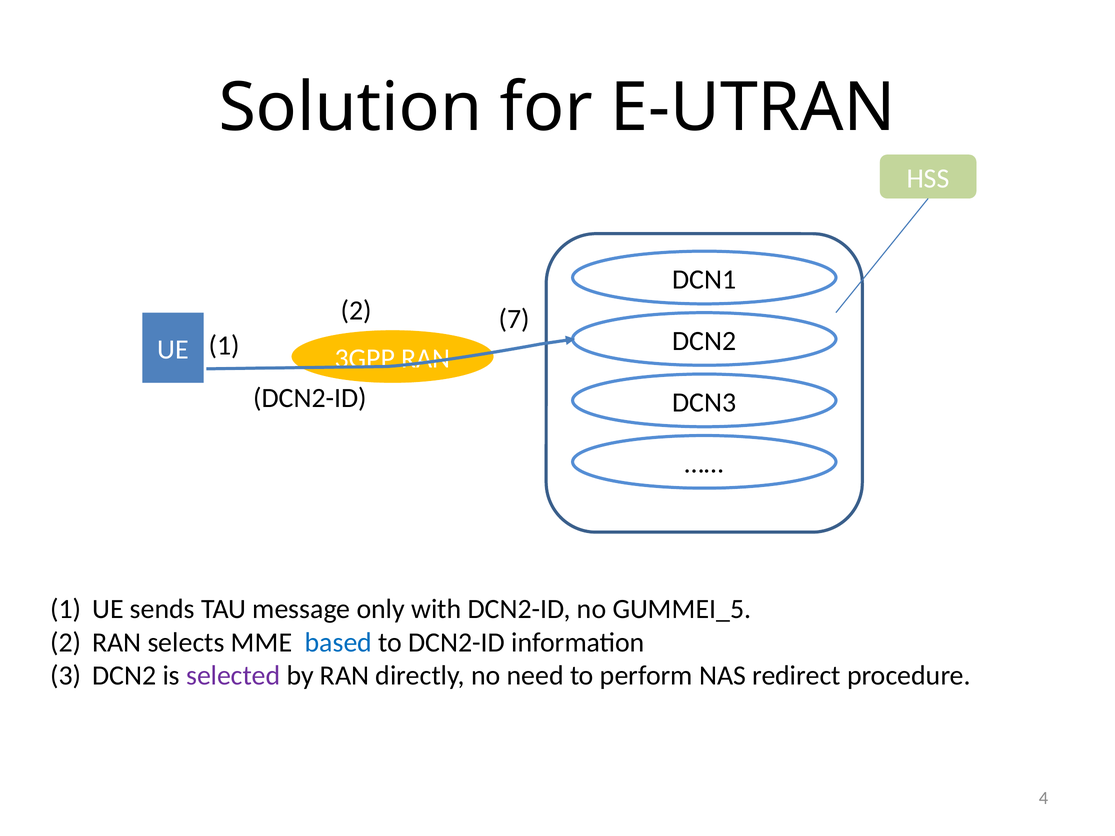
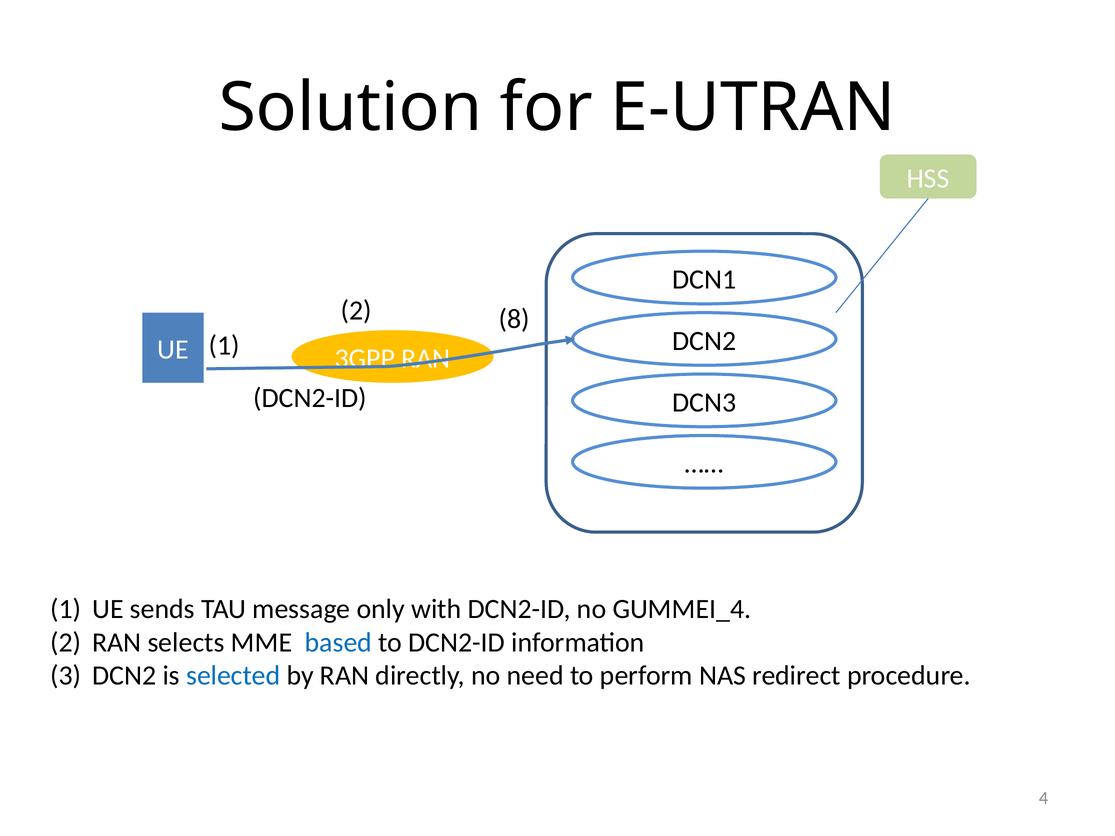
7: 7 -> 8
GUMMEI_5: GUMMEI_5 -> GUMMEI_4
selected colour: purple -> blue
